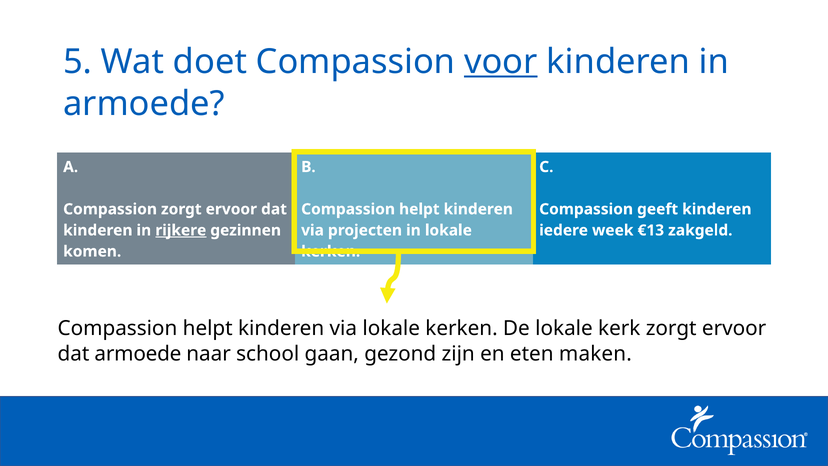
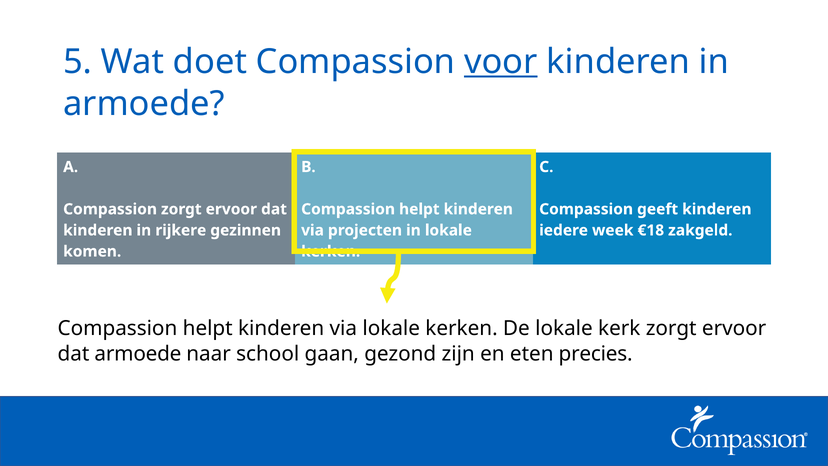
rijkere underline: present -> none
€13: €13 -> €18
maken: maken -> precies
